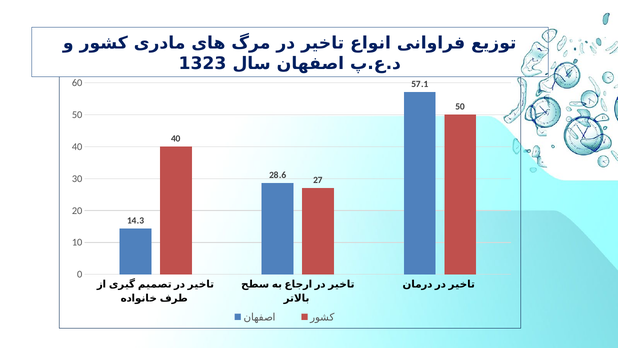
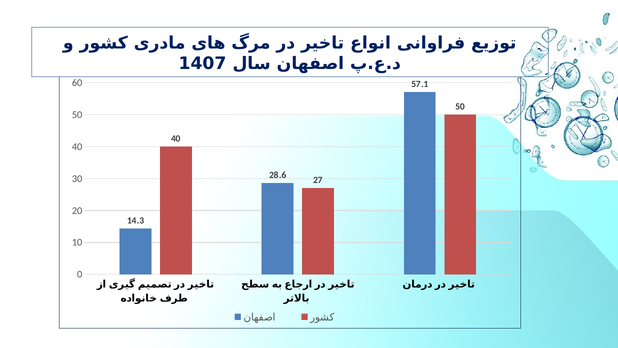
1323: 1323 -> 1407
